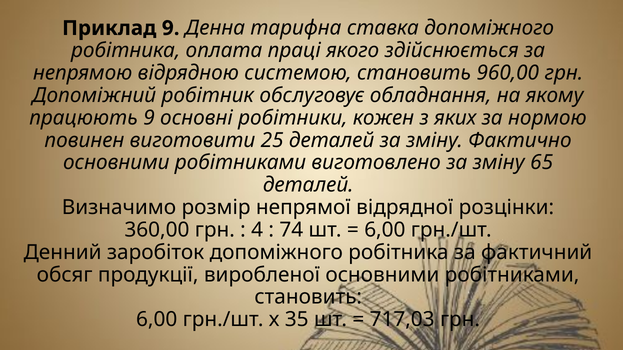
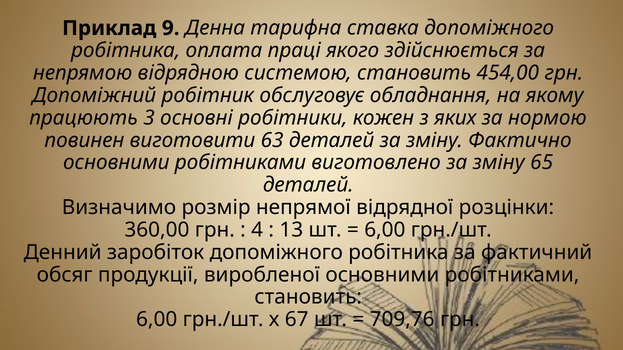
960,00: 960,00 -> 454,00
працюють 9: 9 -> 3
25: 25 -> 63
74: 74 -> 13
35: 35 -> 67
717,03: 717,03 -> 709,76
